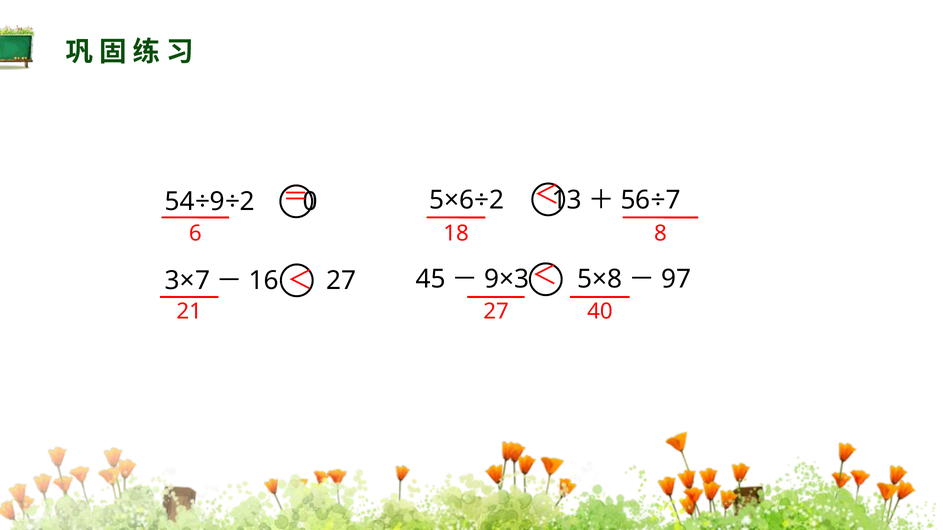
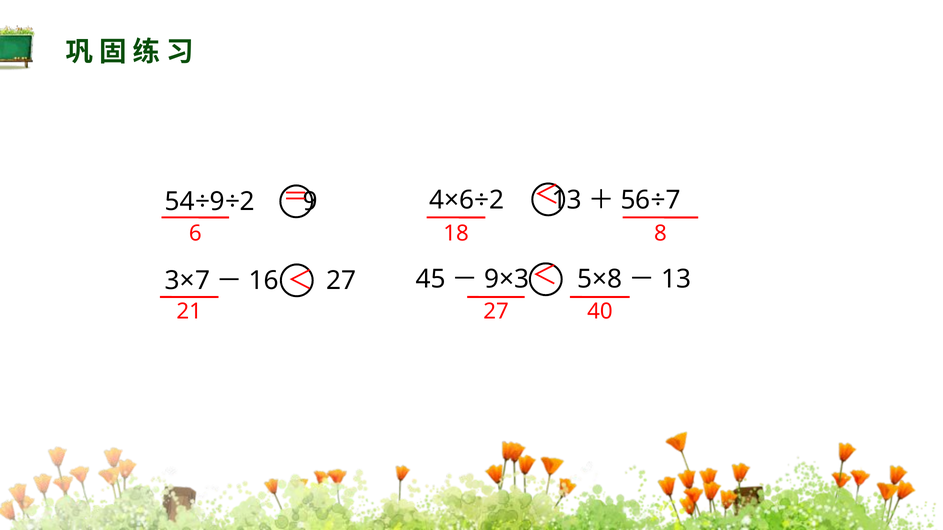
5×6÷2: 5×6÷2 -> 4×6÷2
0: 0 -> 9
97 at (676, 280): 97 -> 13
